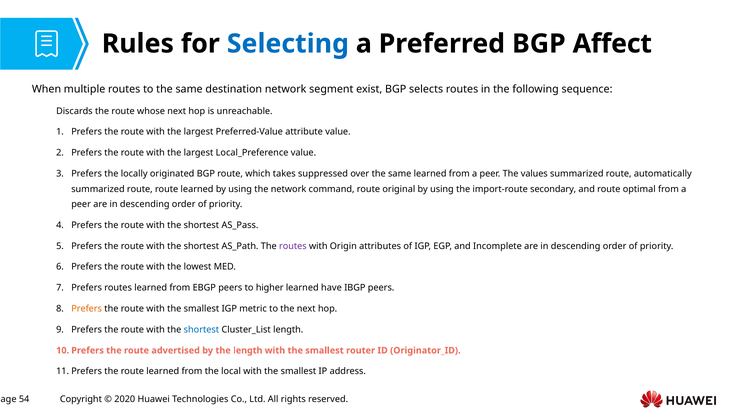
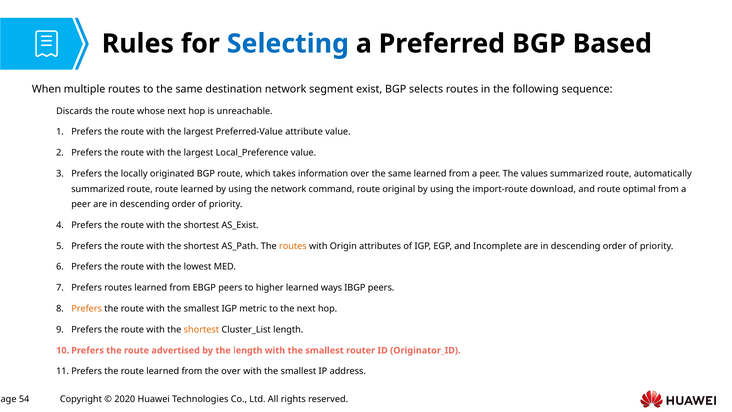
Affect: Affect -> Based
suppressed: suppressed -> information
secondary: secondary -> download
AS_Pass: AS_Pass -> AS_Exist
routes at (293, 246) colour: purple -> orange
have: have -> ways
shortest at (201, 329) colour: blue -> orange
the local: local -> over
